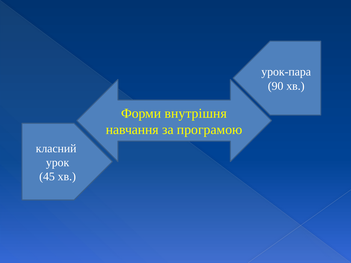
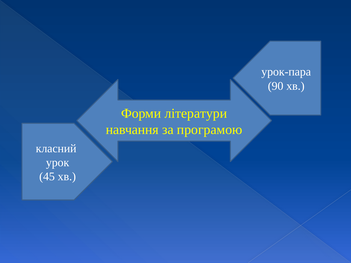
внутрішня: внутрішня -> літератури
